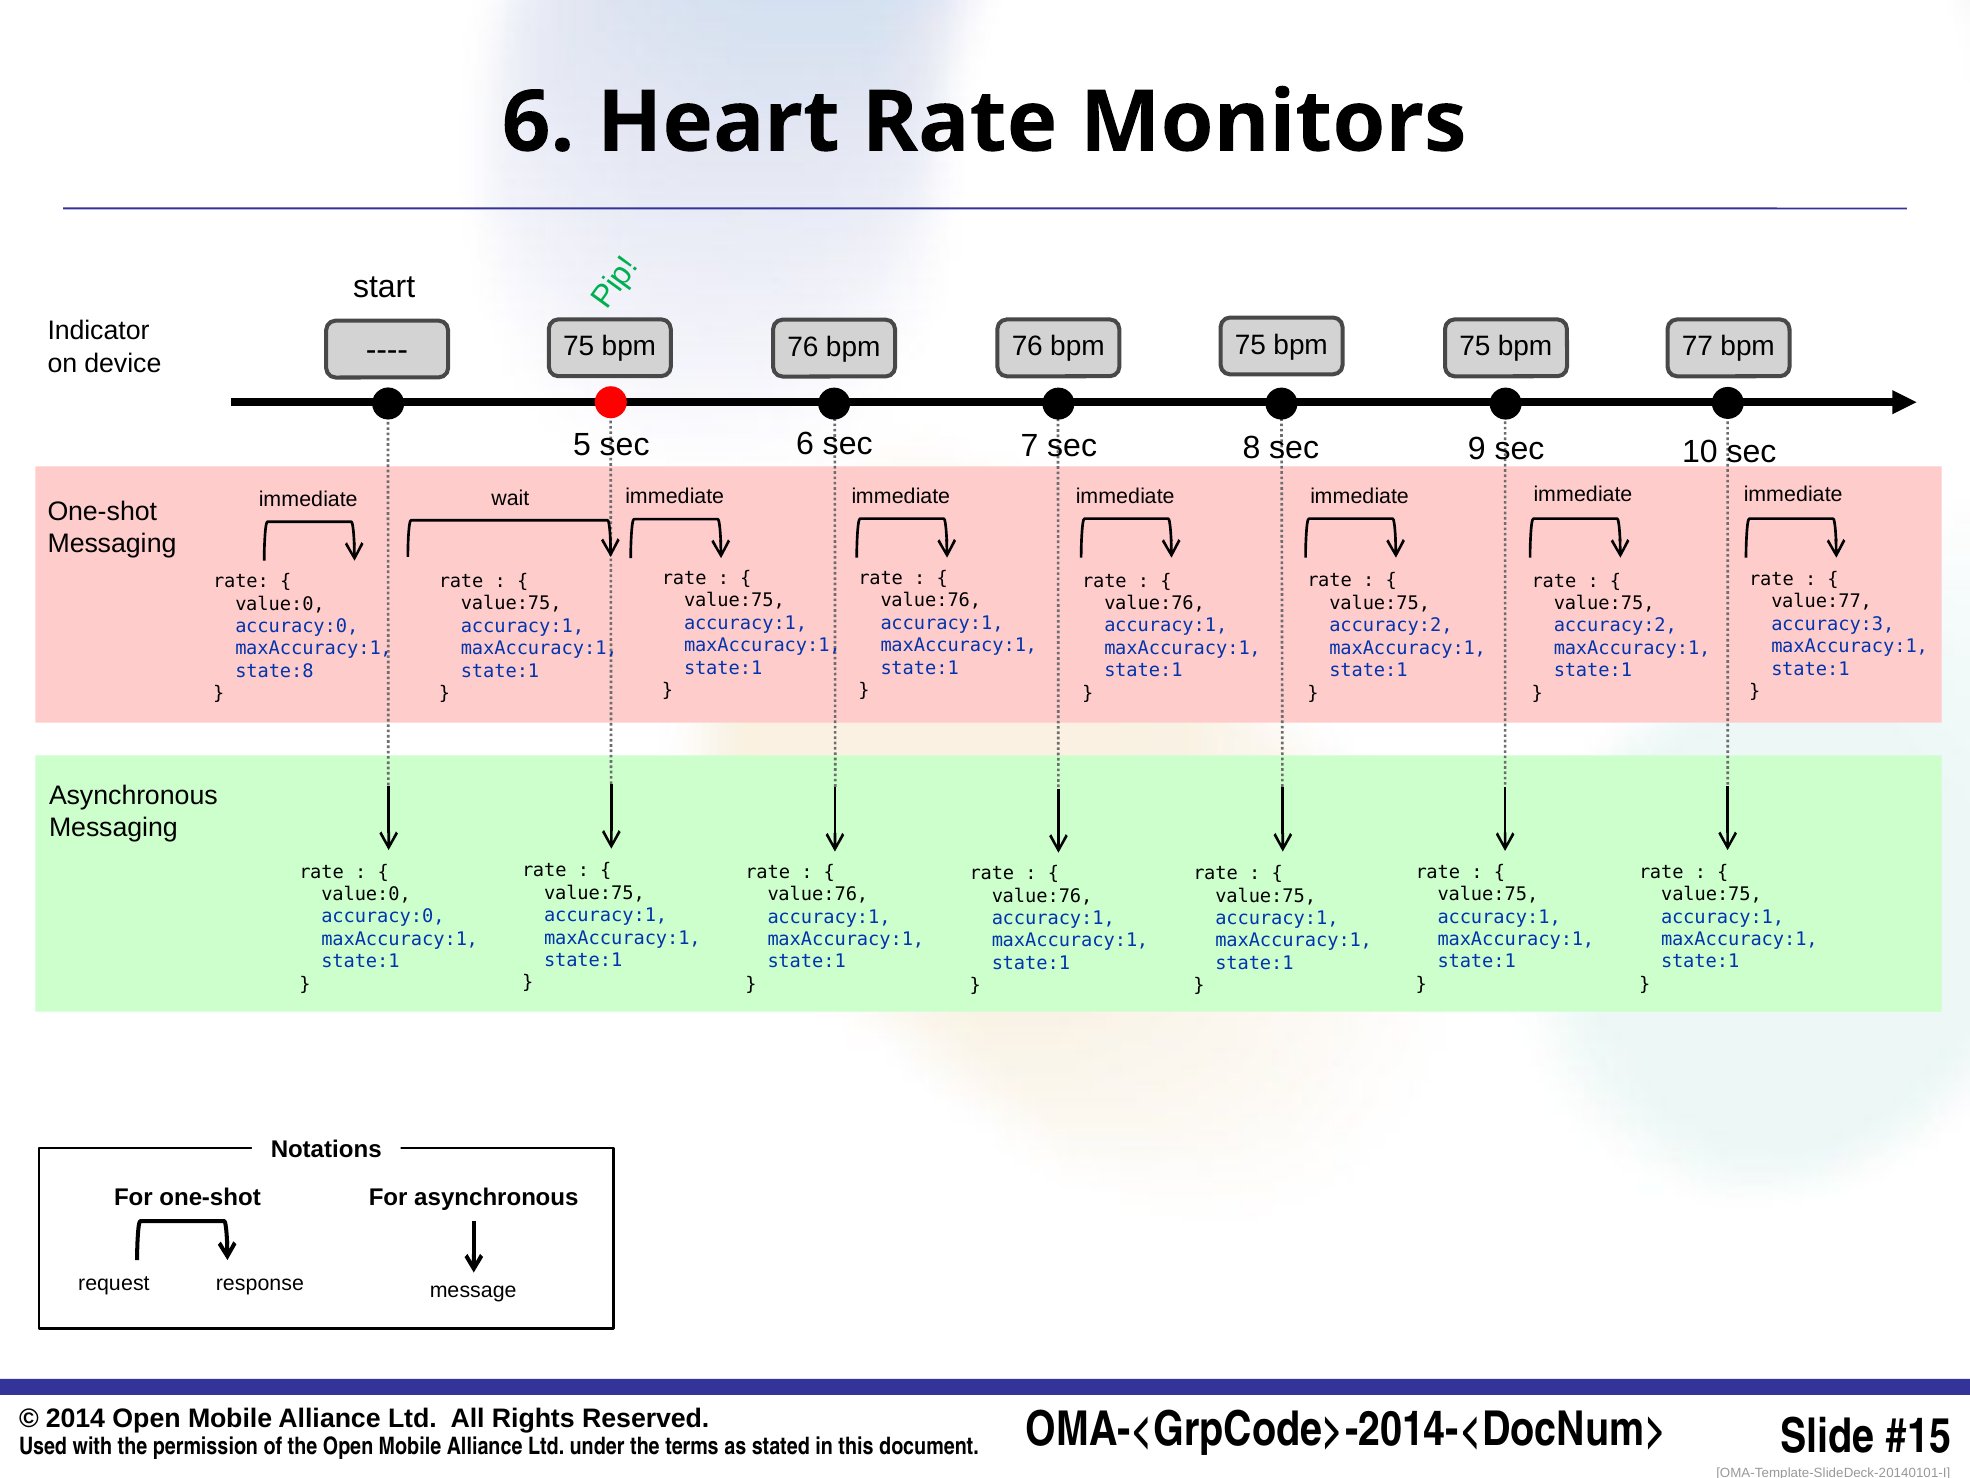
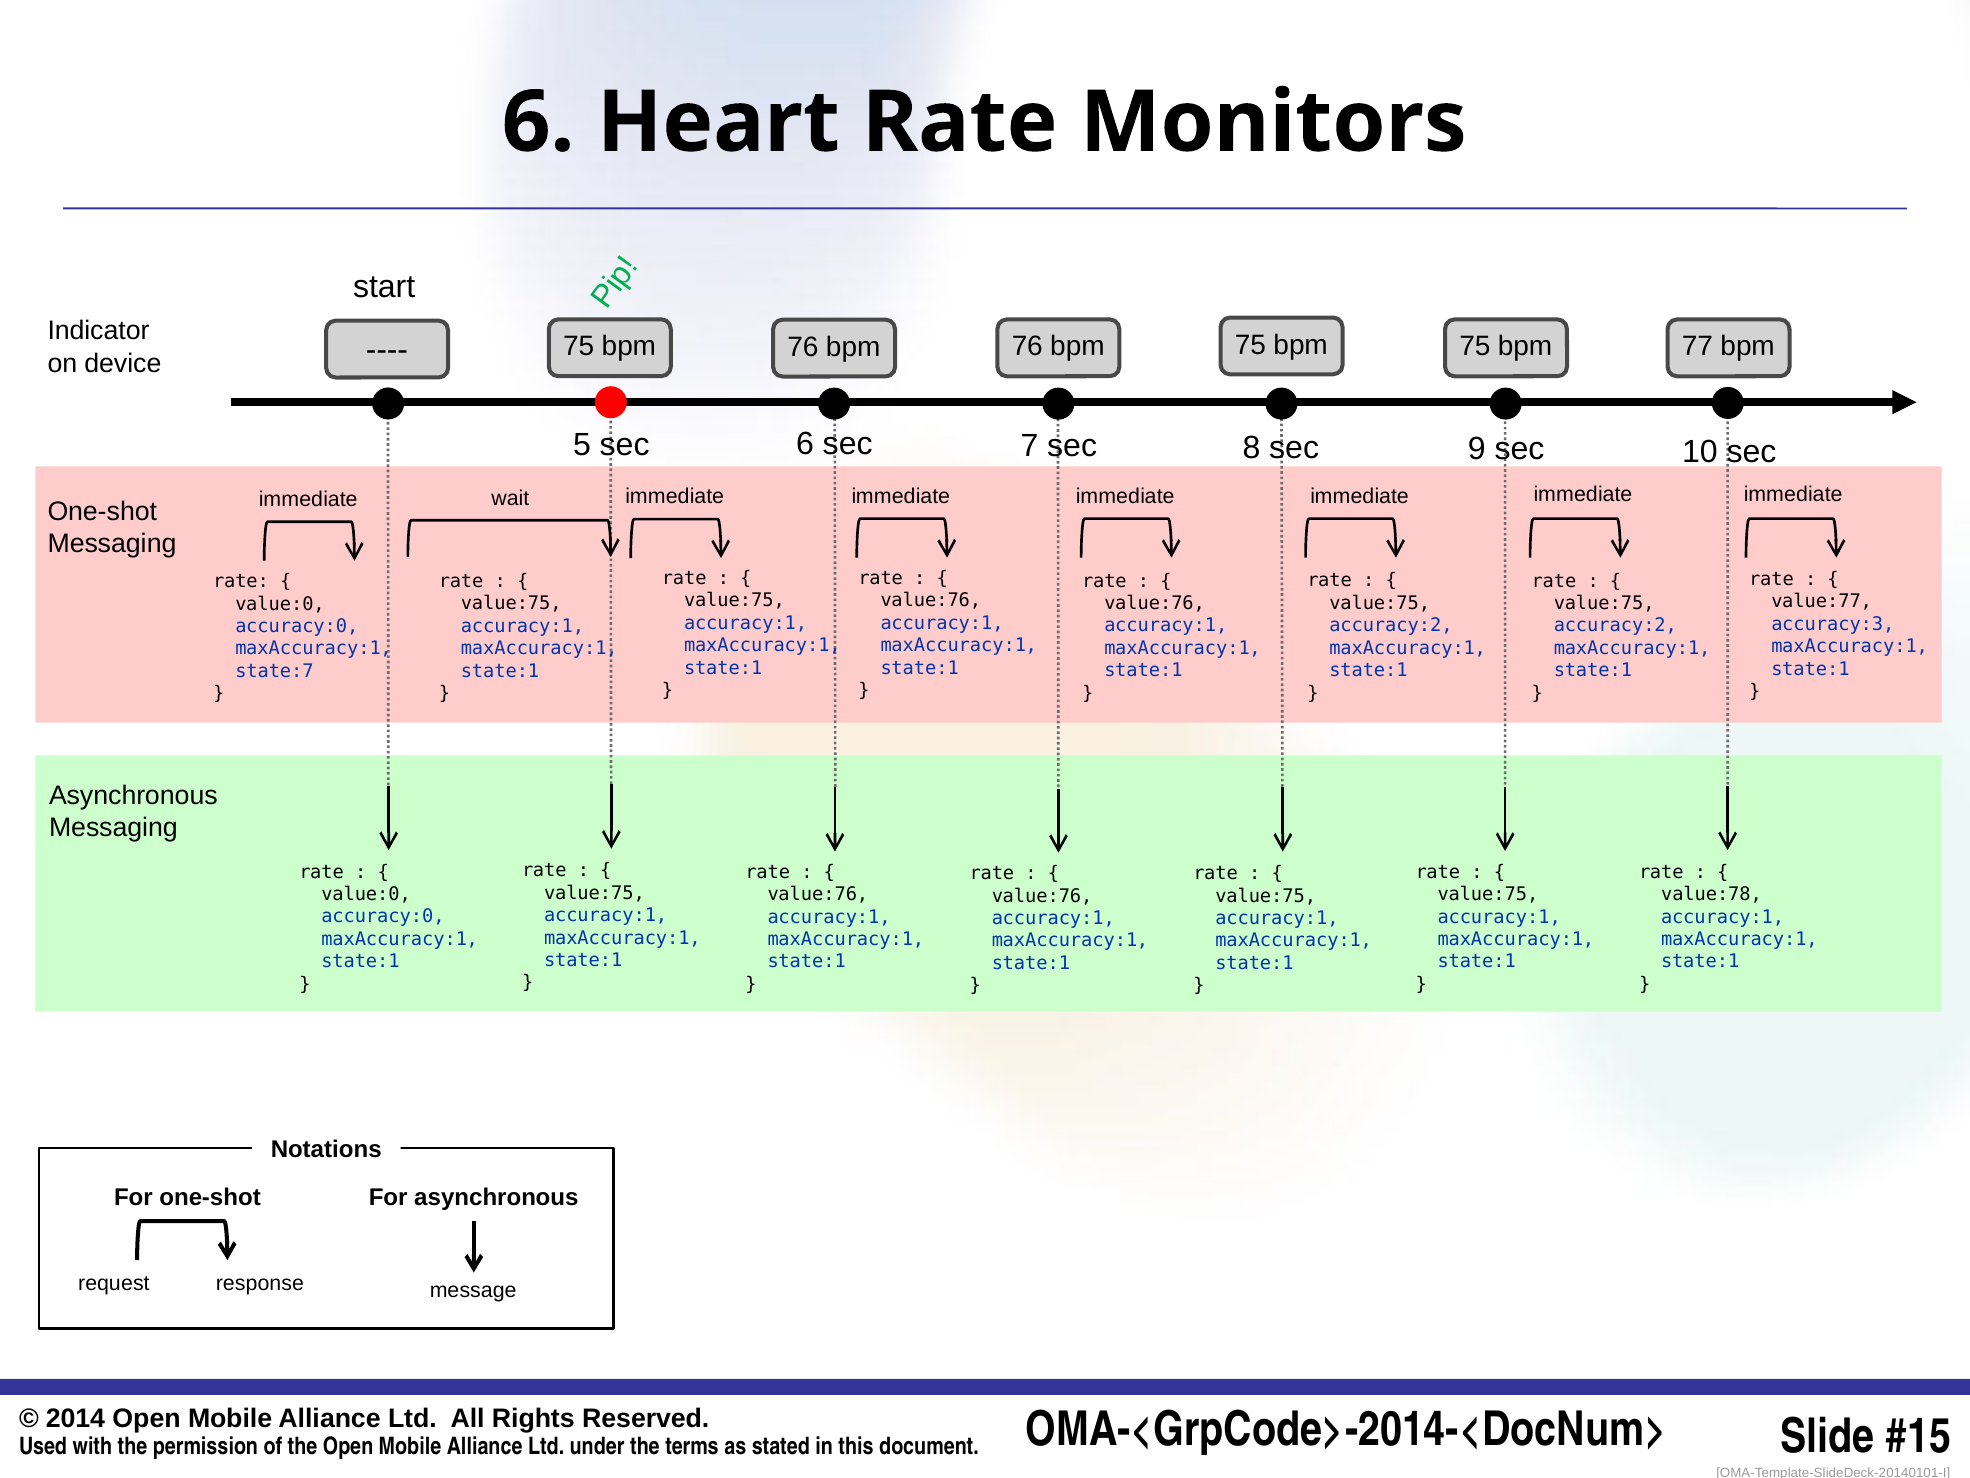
state:8: state:8 -> state:7
value:75 at (1711, 894): value:75 -> value:78
